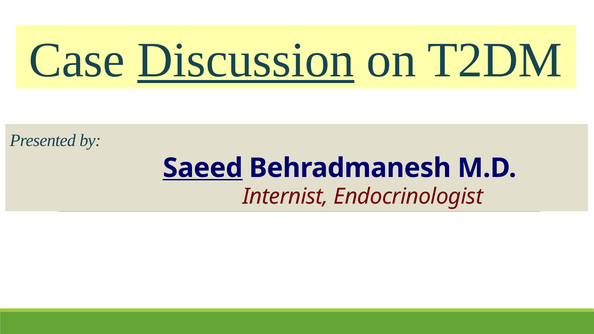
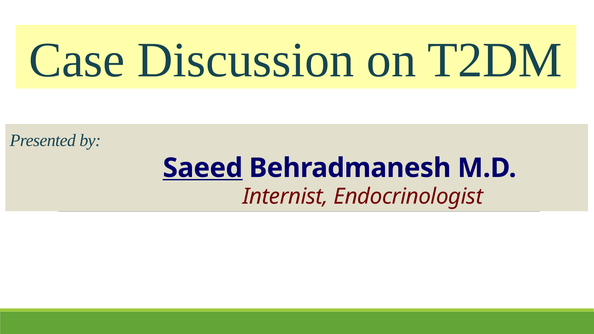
Discussion underline: present -> none
